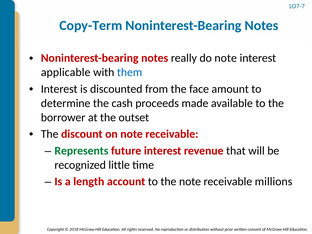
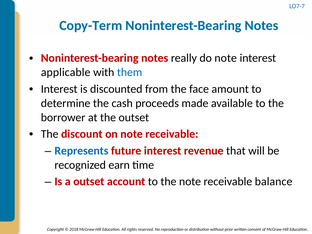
Represents colour: green -> blue
little: little -> earn
a length: length -> outset
millions: millions -> balance
